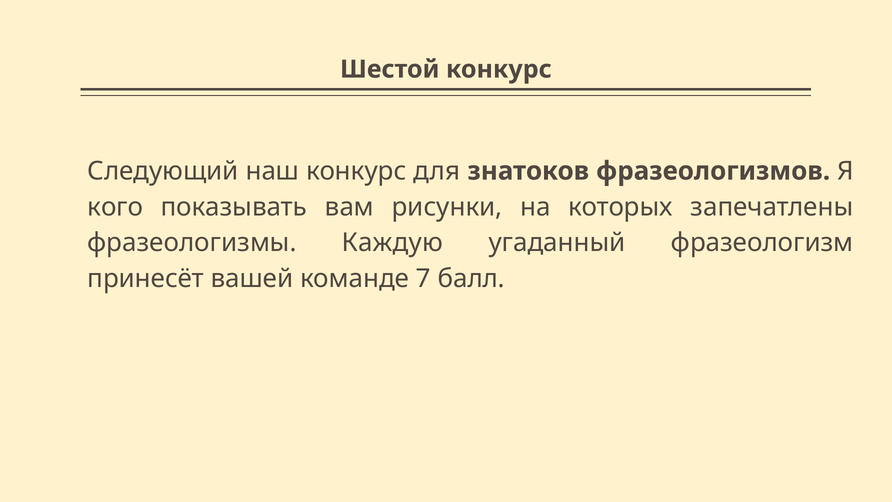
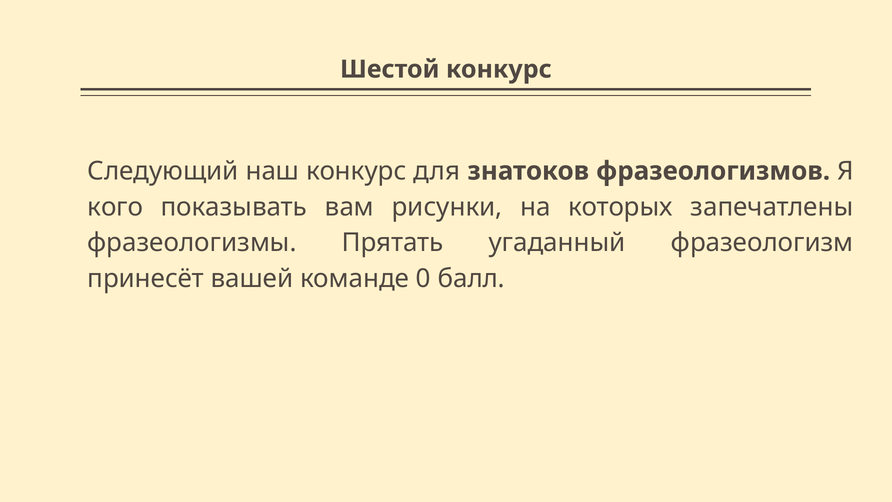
Каждую: Каждую -> Прятать
7: 7 -> 0
